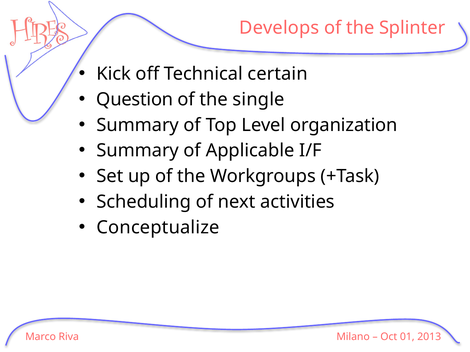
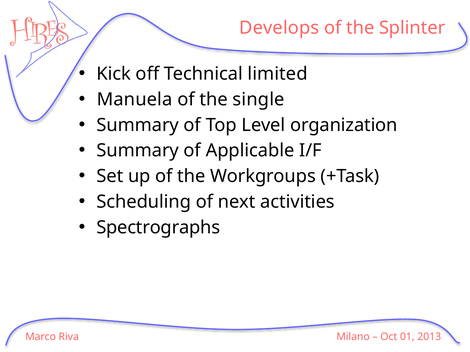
certain: certain -> limited
Question: Question -> Manuela
Conceptualize: Conceptualize -> Spectrographs
